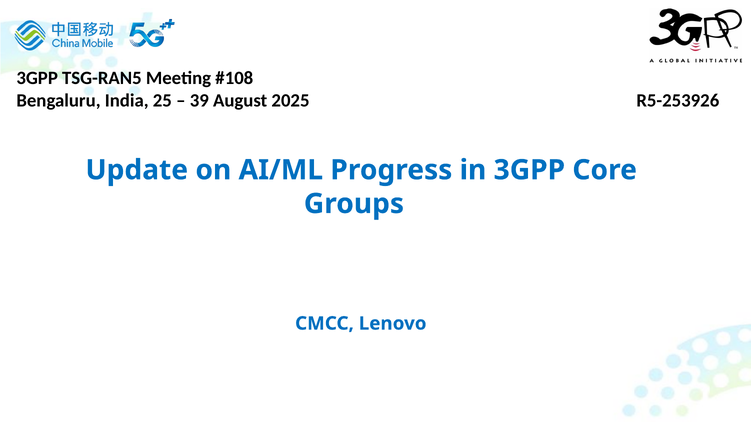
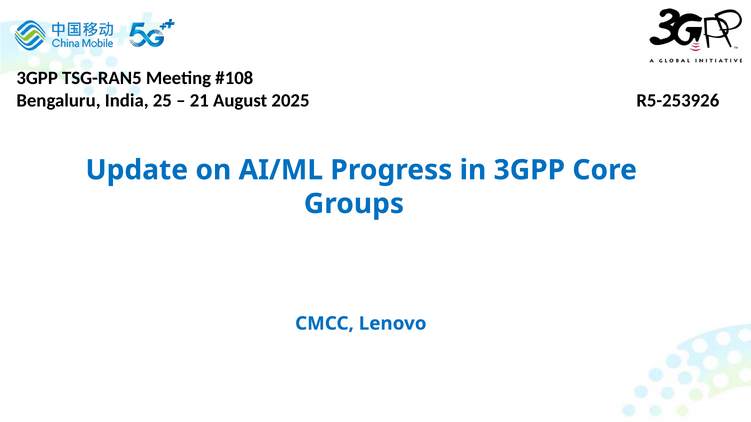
39: 39 -> 21
